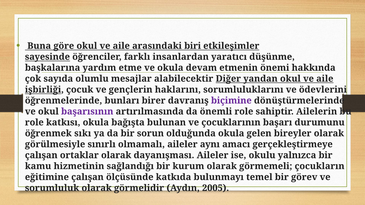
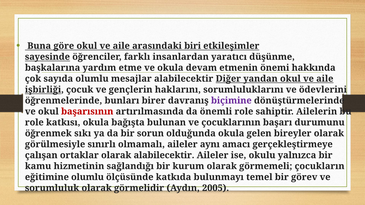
başarısının colour: purple -> red
olarak dayanışması: dayanışması -> alabilecektir
eğitimine çalışan: çalışan -> olumlu
